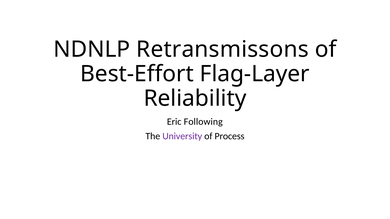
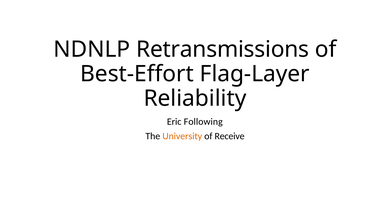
Retransmissons: Retransmissons -> Retransmissions
University colour: purple -> orange
Process: Process -> Receive
